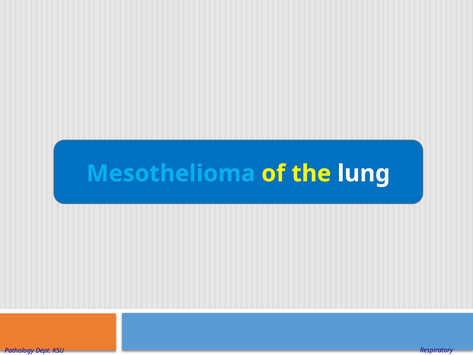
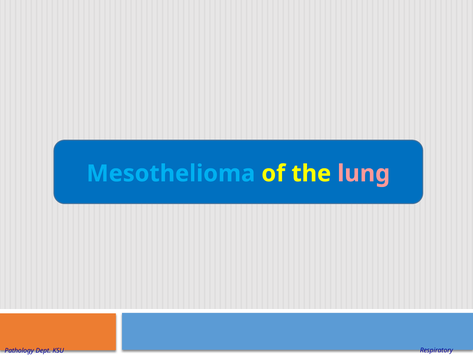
lung colour: white -> pink
